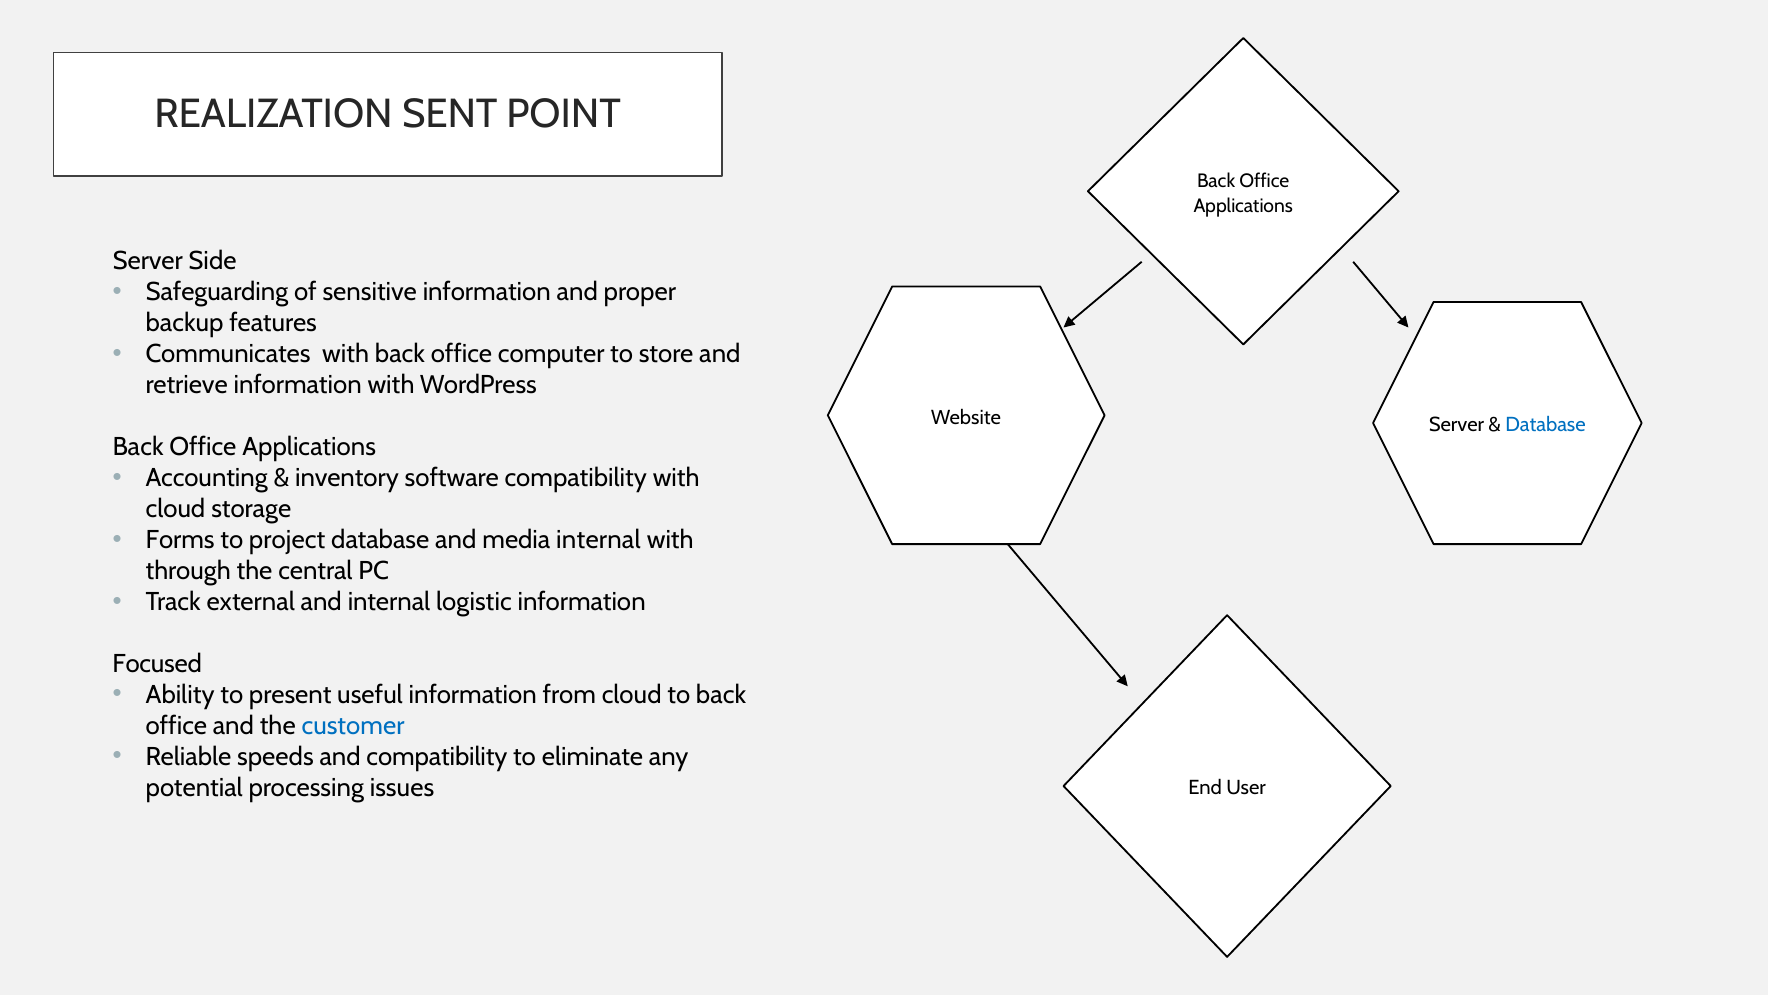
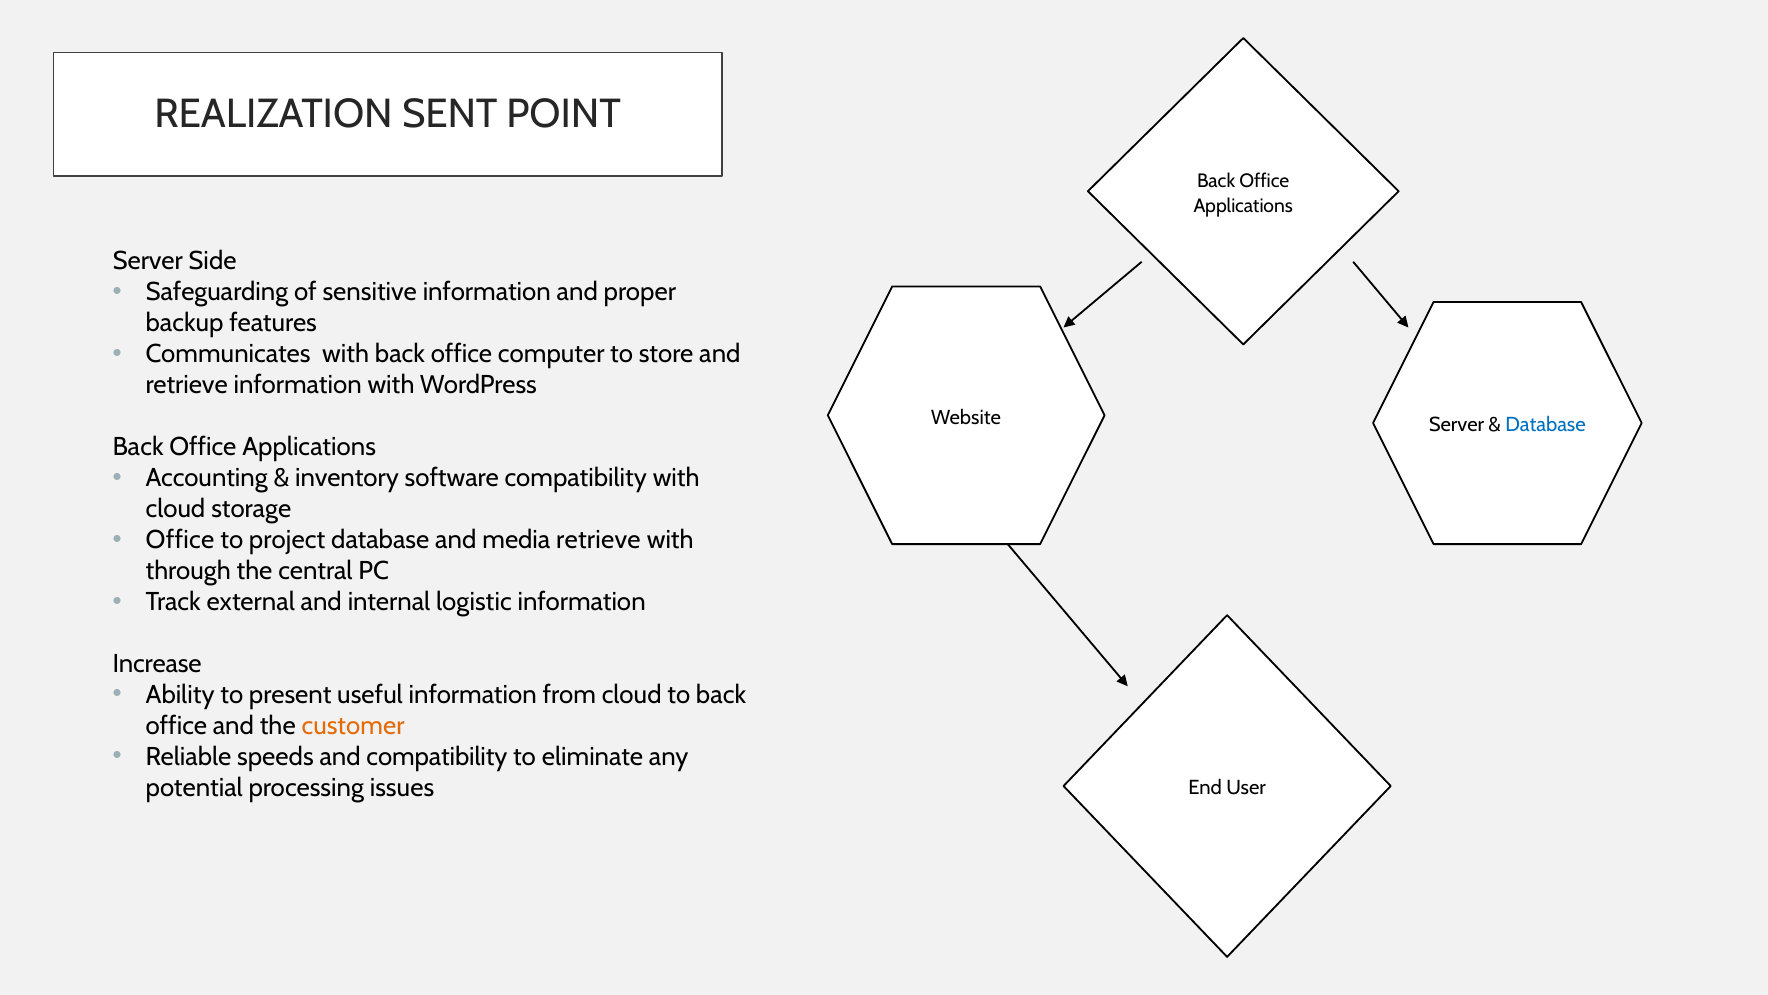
Forms at (180, 540): Forms -> Office
media internal: internal -> retrieve
Focused: Focused -> Increase
customer colour: blue -> orange
